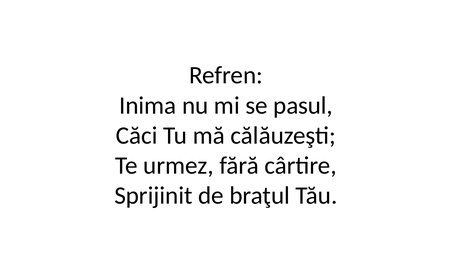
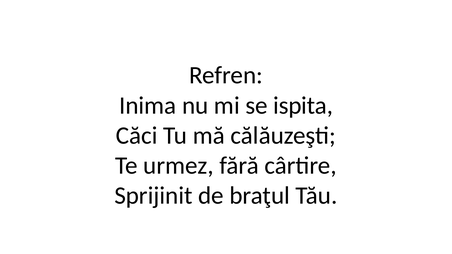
pasul: pasul -> ispita
